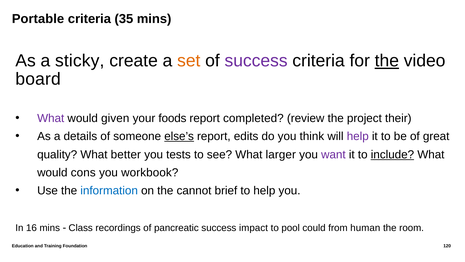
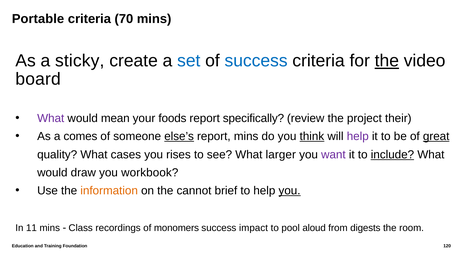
35: 35 -> 70
set colour: orange -> blue
success at (256, 61) colour: purple -> blue
given: given -> mean
completed: completed -> specifically
details: details -> comes
report edits: edits -> mins
think underline: none -> present
great underline: none -> present
better: better -> cases
tests: tests -> rises
cons: cons -> draw
information colour: blue -> orange
you at (290, 190) underline: none -> present
16: 16 -> 11
pancreatic: pancreatic -> monomers
could: could -> aloud
human: human -> digests
